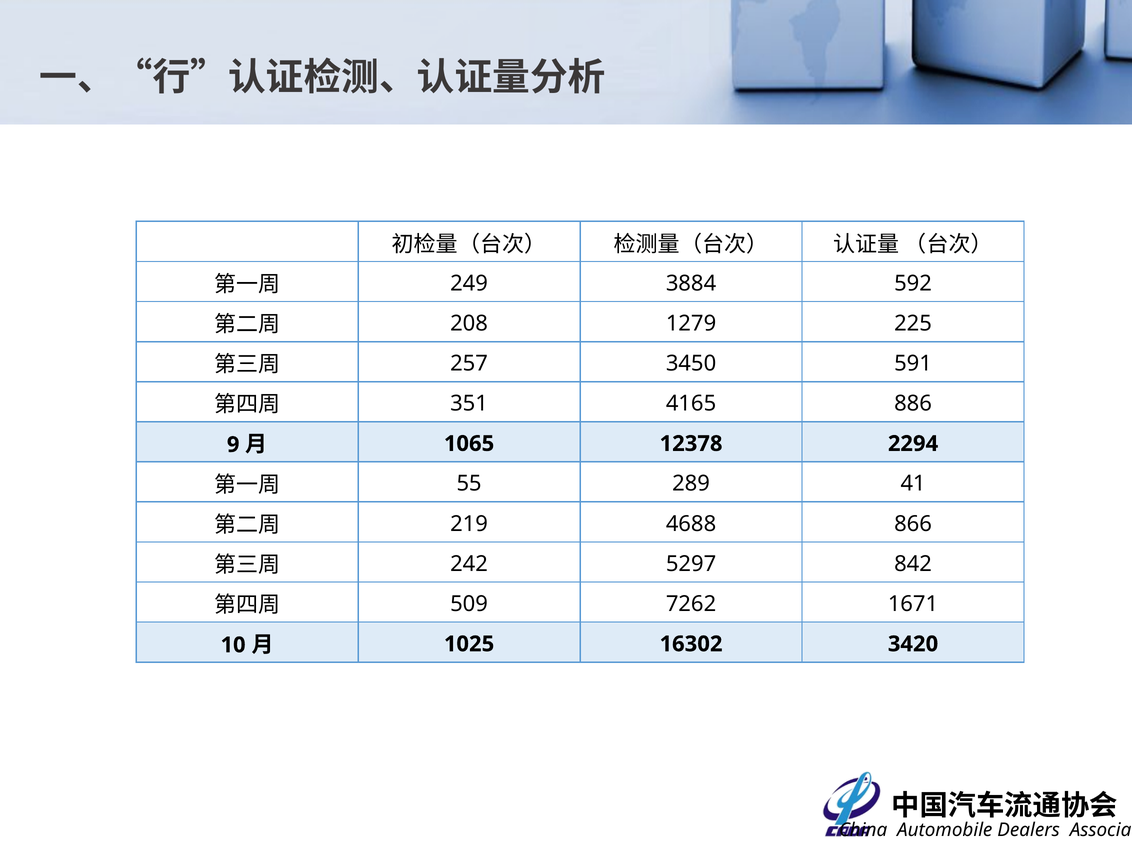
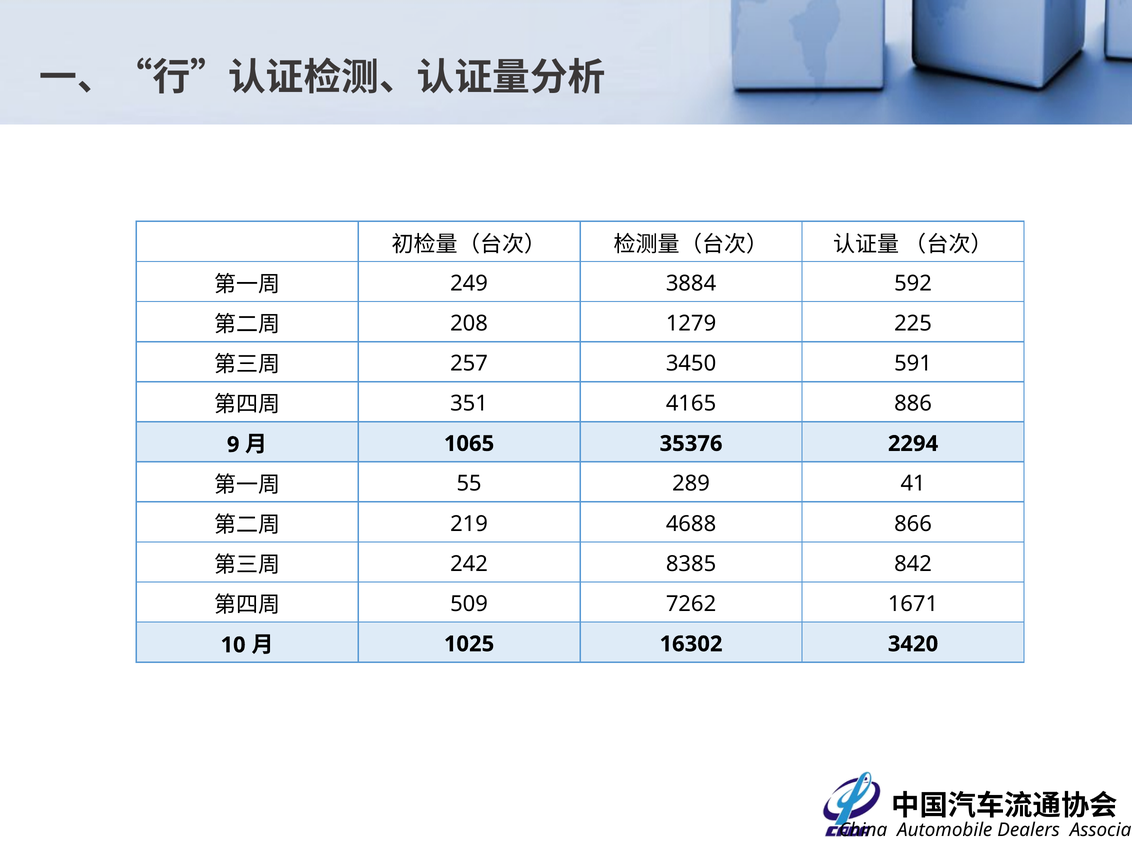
12378: 12378 -> 35376
5297: 5297 -> 8385
